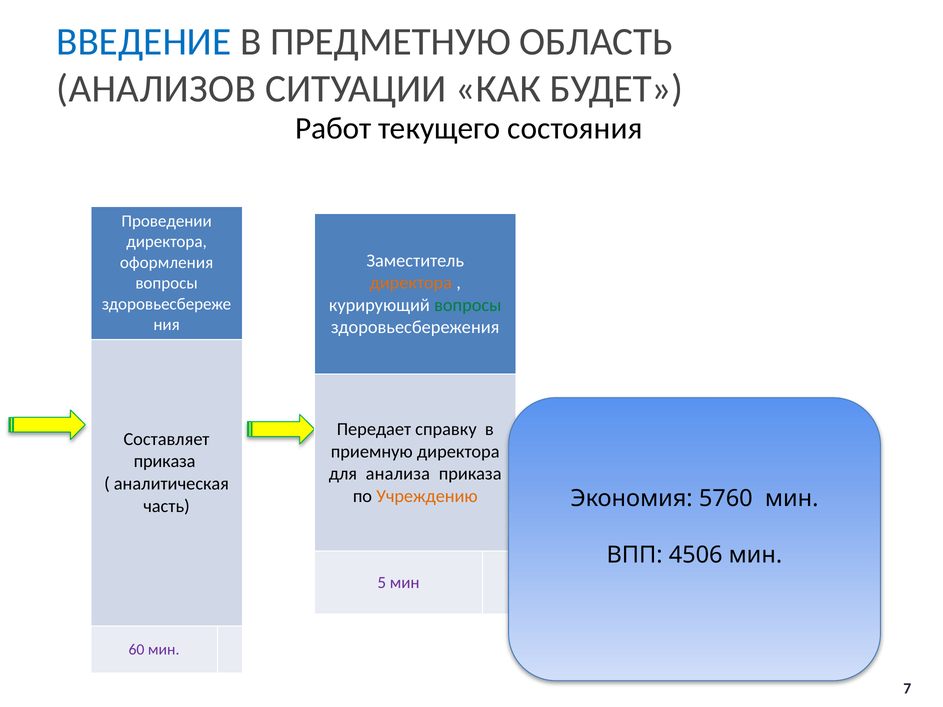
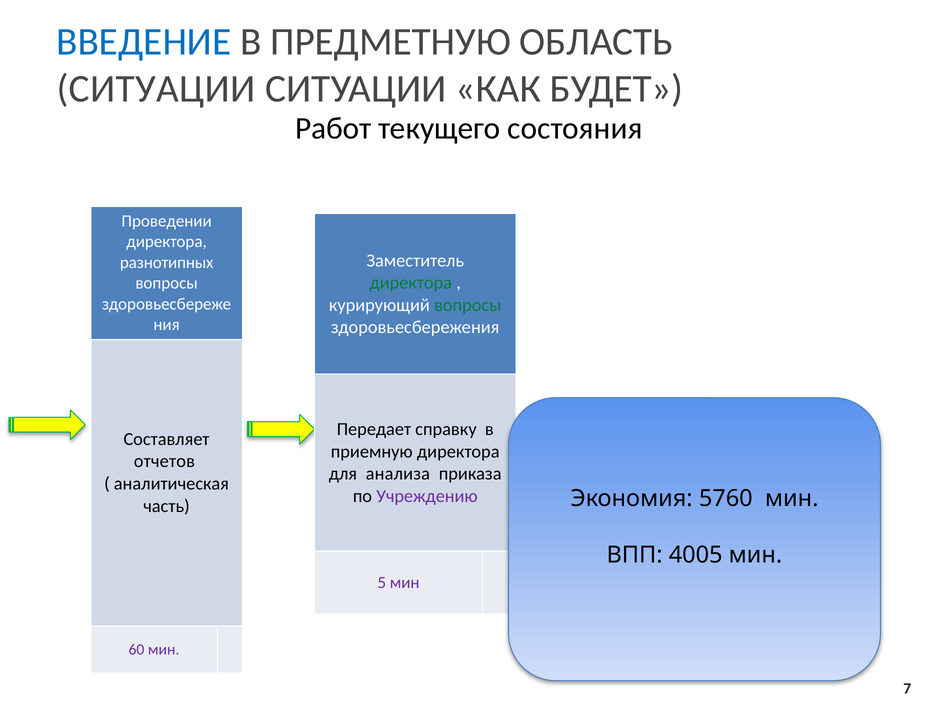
АНАЛИЗОВ at (156, 89): АНАЛИЗОВ -> СИТУАЦИИ
оформления: оформления -> разнотипных
директора at (411, 283) colour: orange -> green
приказа at (165, 462): приказа -> отчетов
Учреждению colour: orange -> purple
4506: 4506 -> 4005
